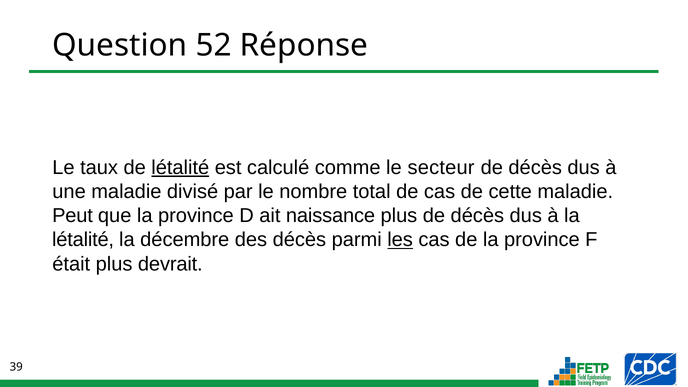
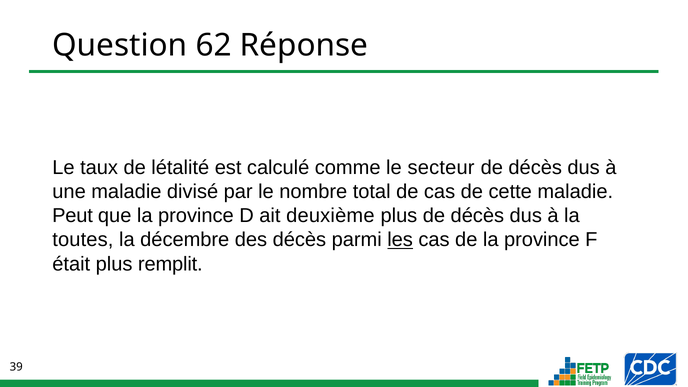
52: 52 -> 62
létalité at (180, 168) underline: present -> none
naissance: naissance -> deuxième
létalité at (83, 240): létalité -> toutes
devrait: devrait -> remplit
